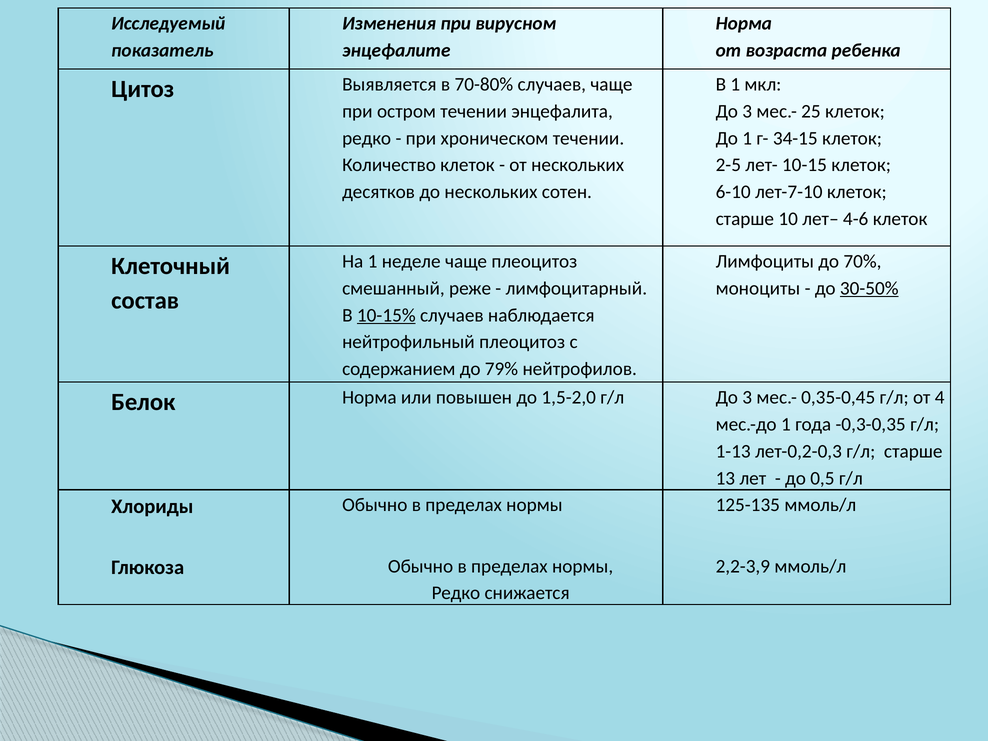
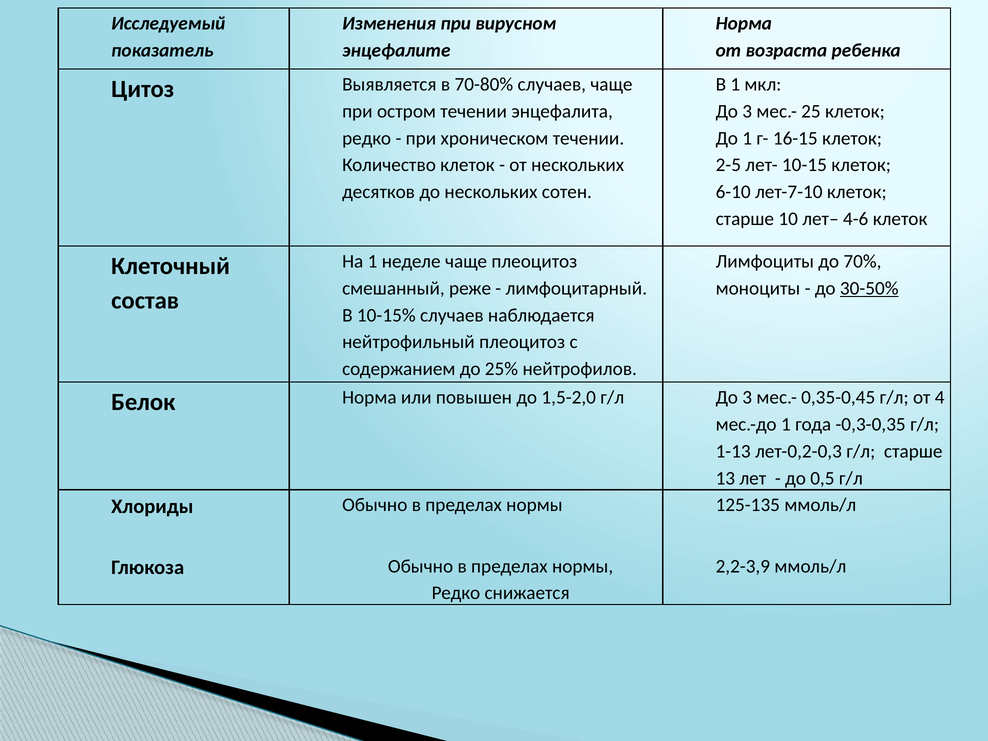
34-15: 34-15 -> 16-15
10-15% underline: present -> none
79%: 79% -> 25%
